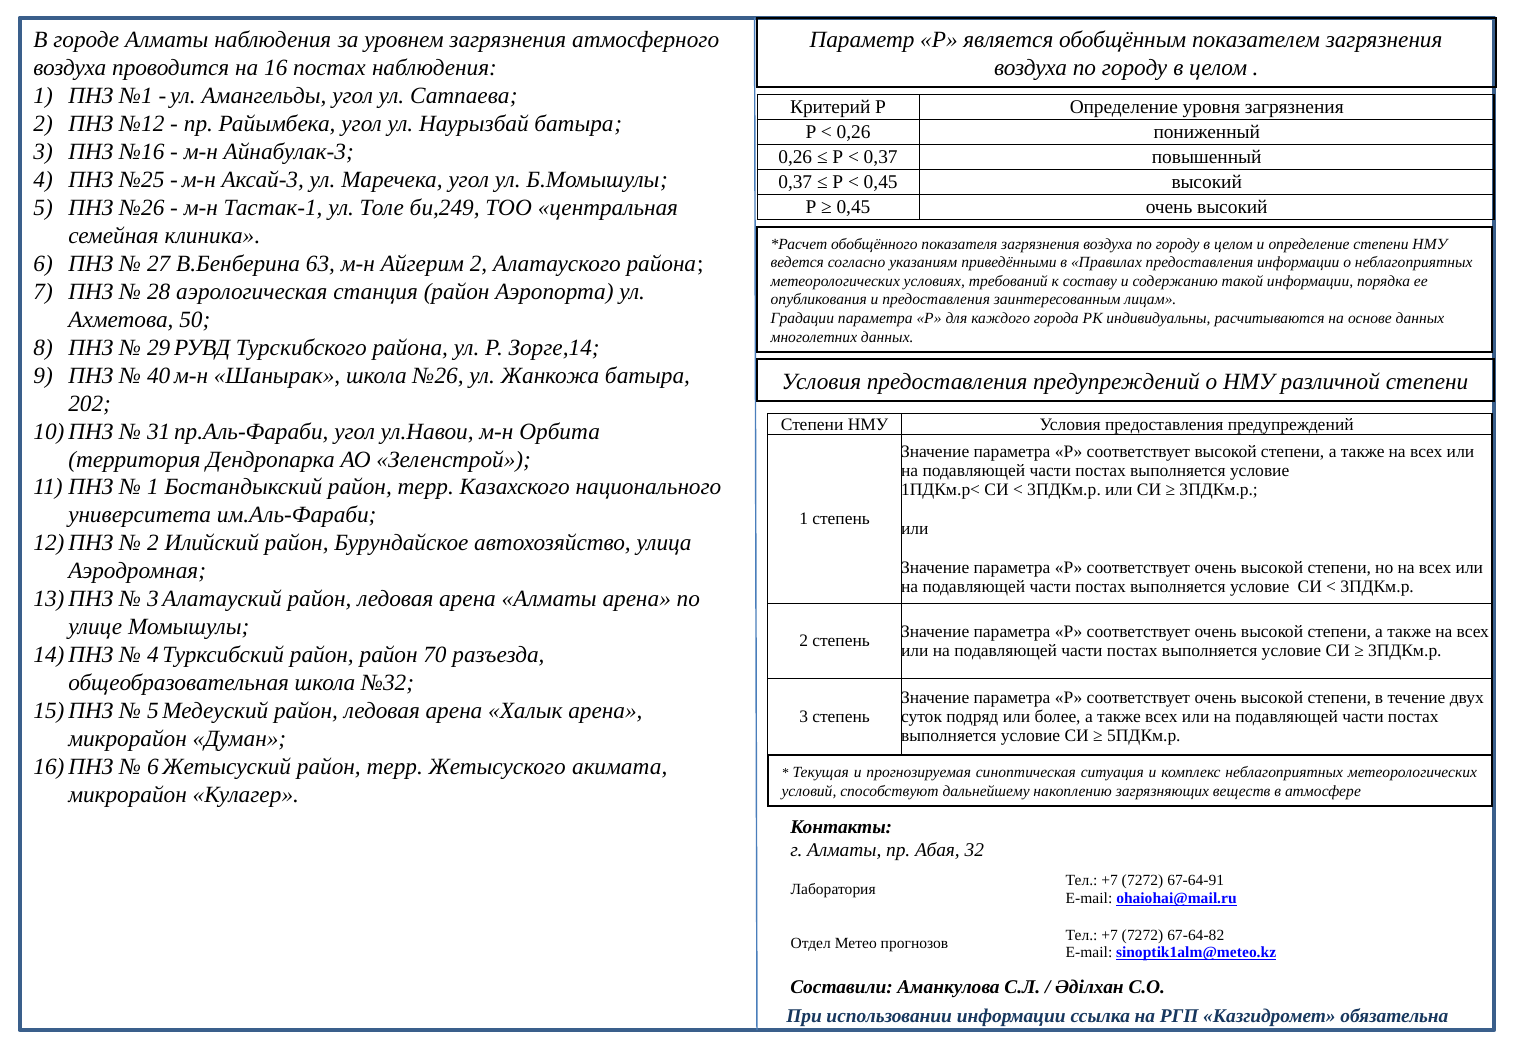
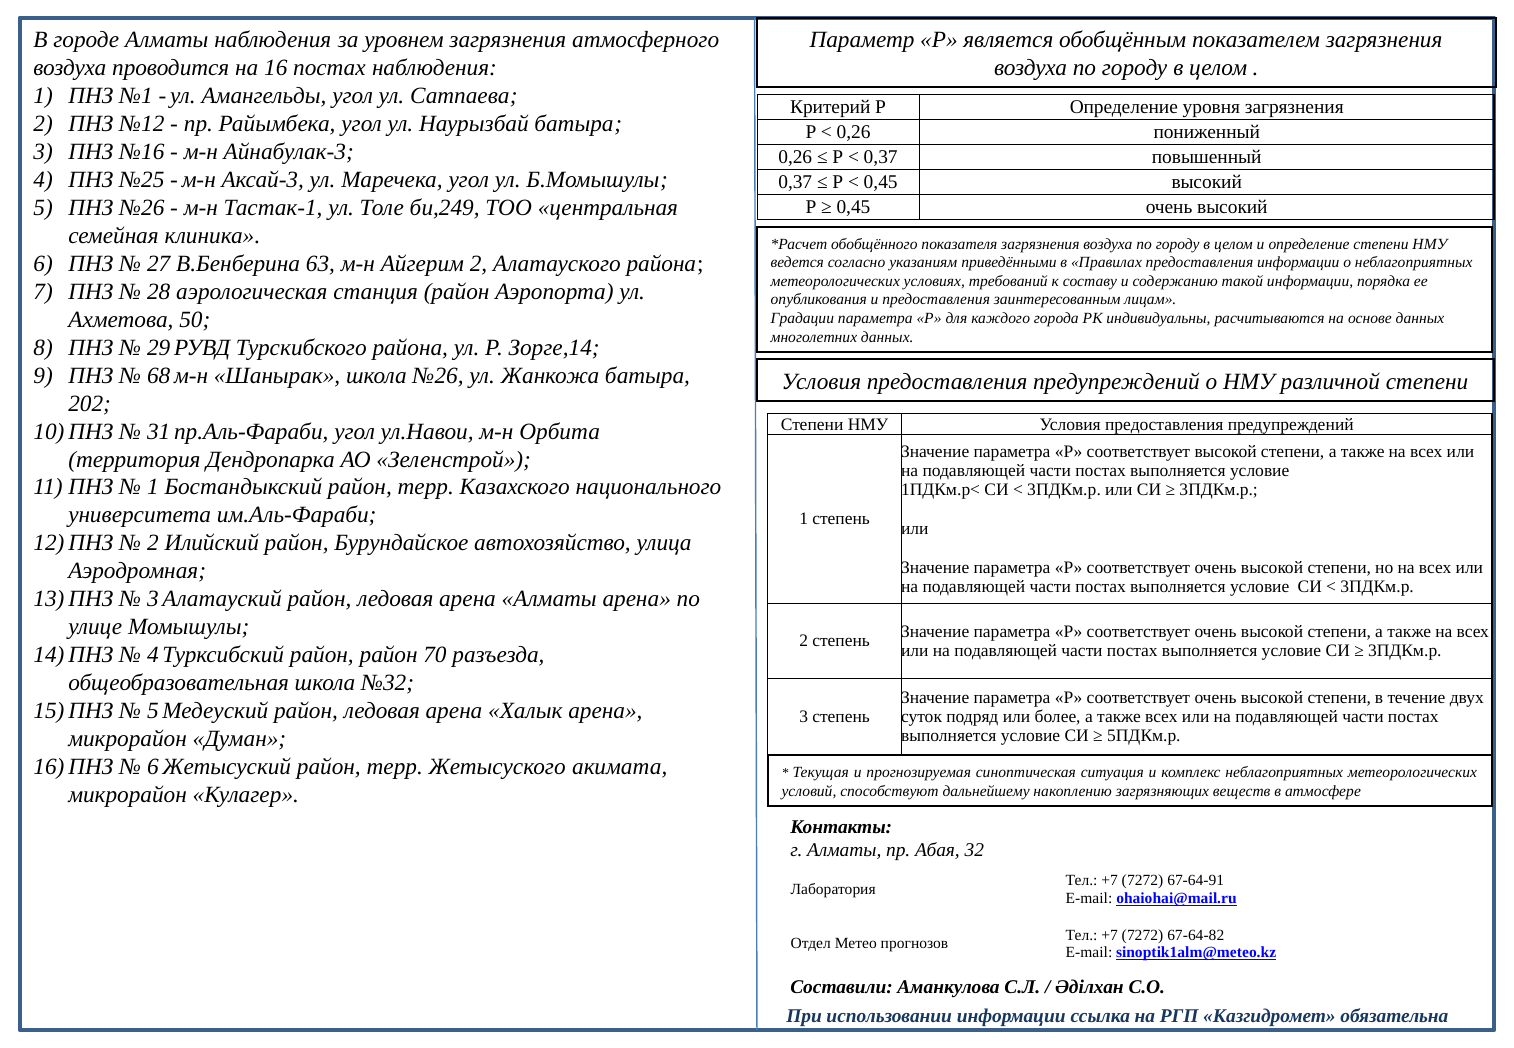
40: 40 -> 68
